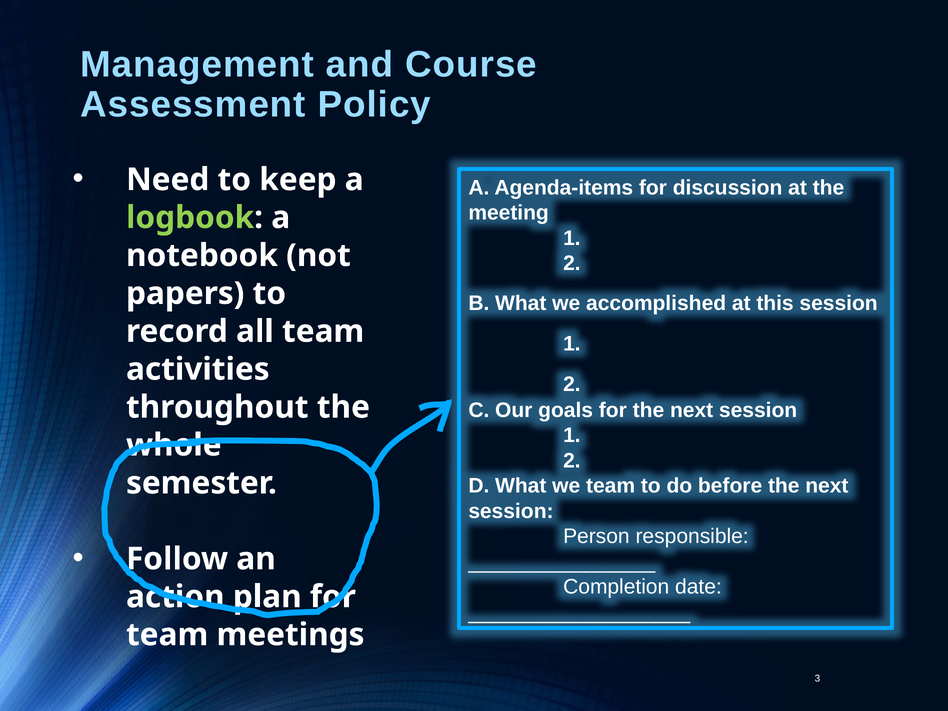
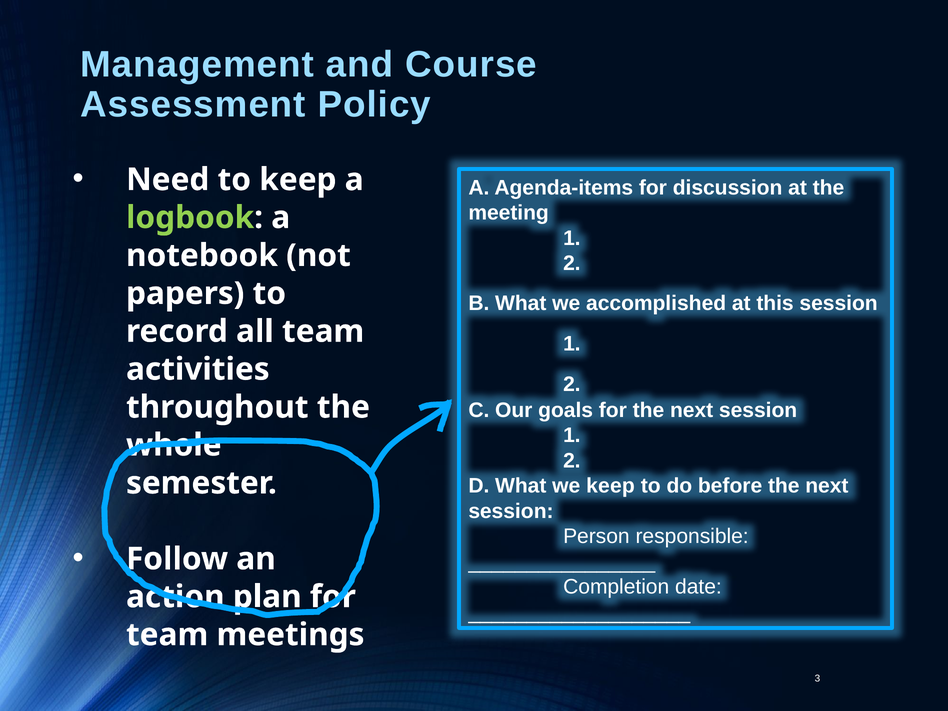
we team: team -> keep
